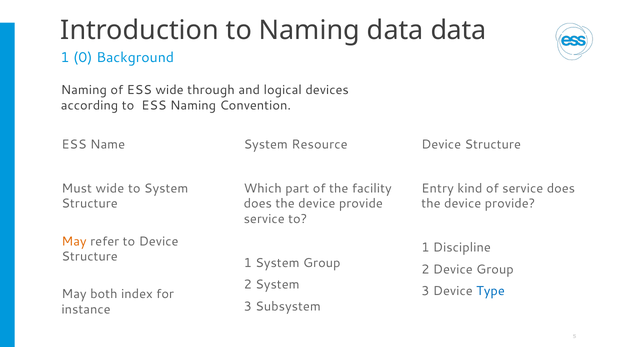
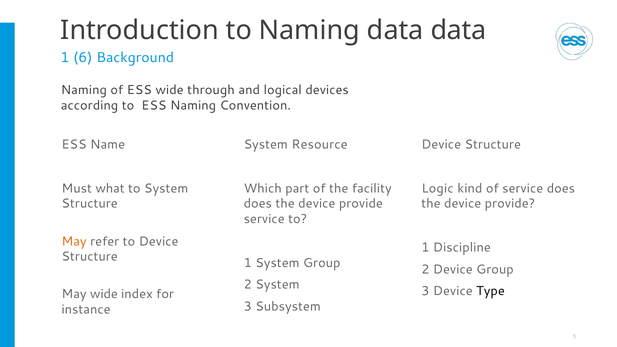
0: 0 -> 6
Must wide: wide -> what
Entry: Entry -> Logic
Type colour: blue -> black
May both: both -> wide
